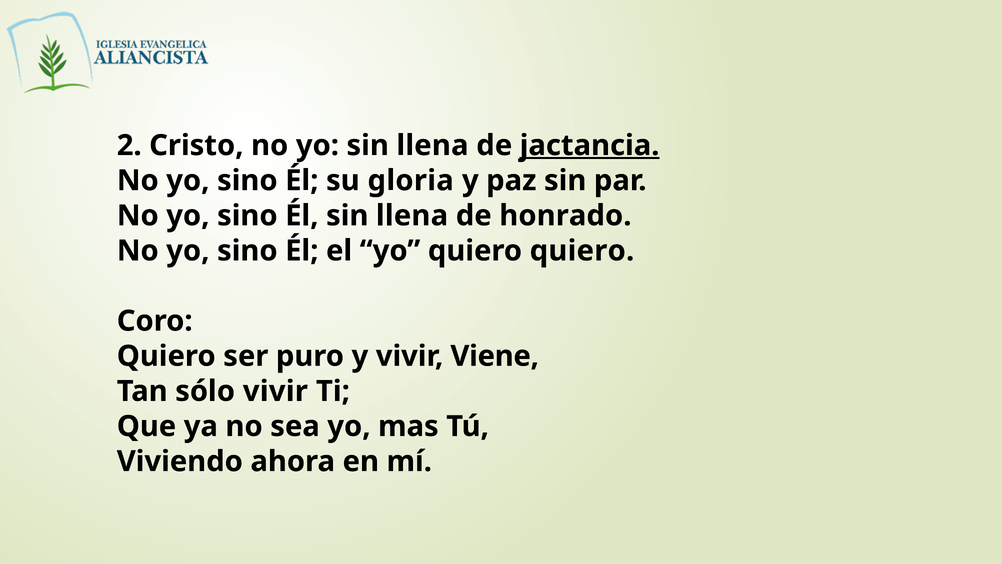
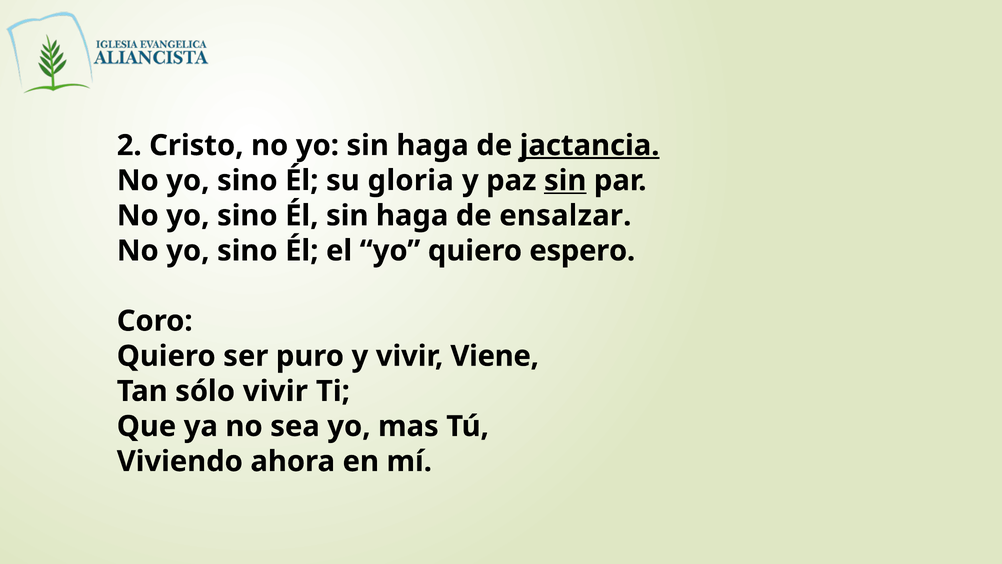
yo sin llena: llena -> haga
sin at (565, 180) underline: none -> present
Él sin llena: llena -> haga
honrado: honrado -> ensalzar
quiero quiero: quiero -> espero
